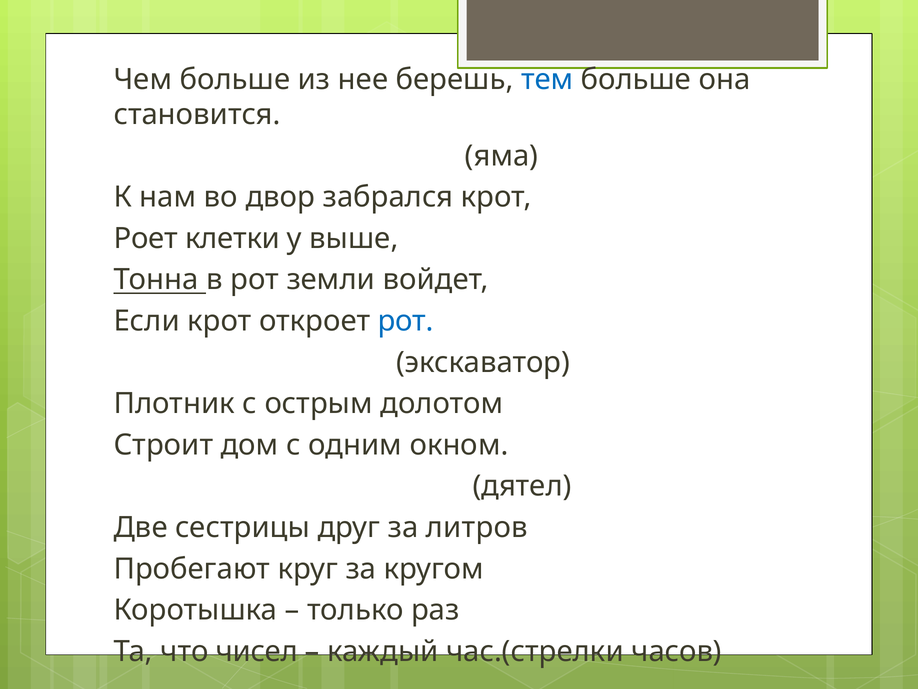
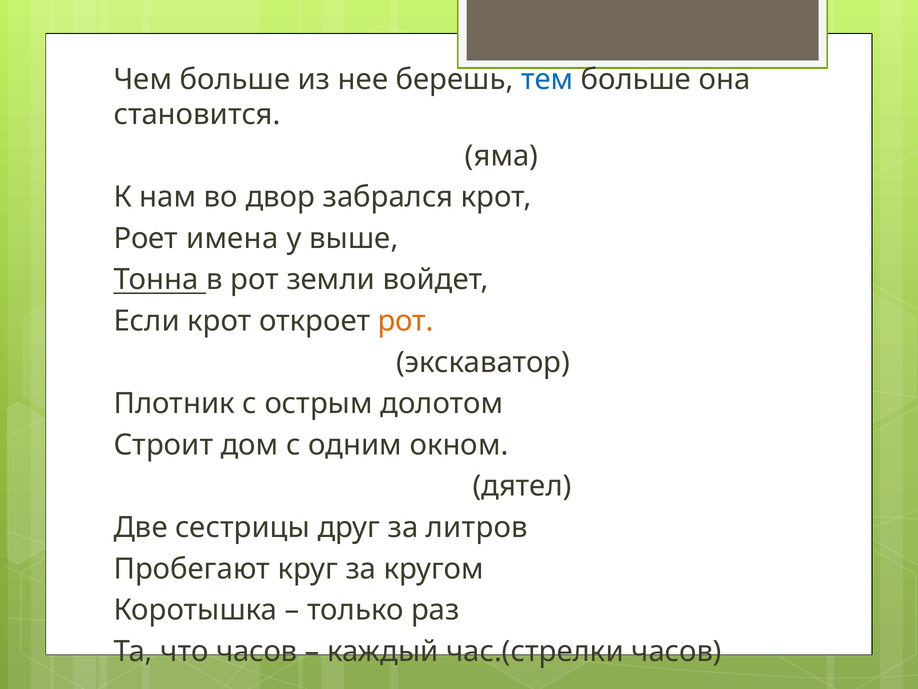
клетки: клетки -> имена
рот at (406, 321) colour: blue -> orange
что чисел: чисел -> часов
